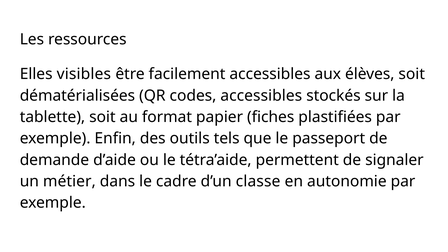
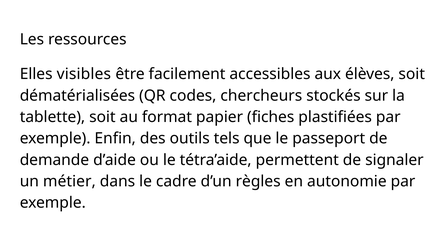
codes accessibles: accessibles -> chercheurs
classe: classe -> règles
